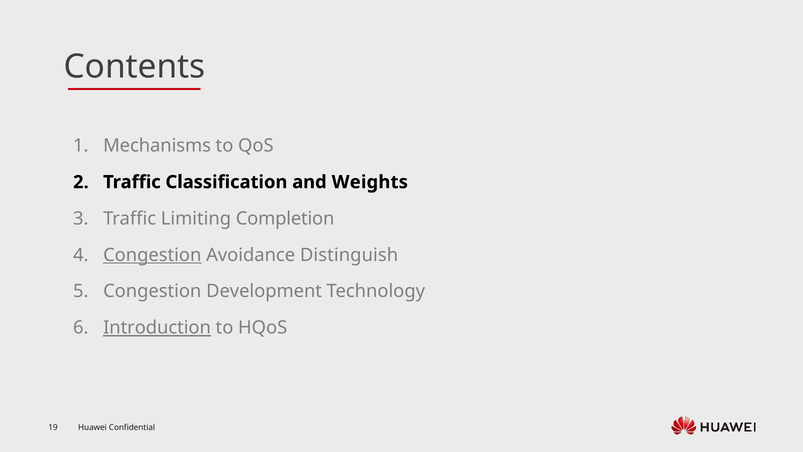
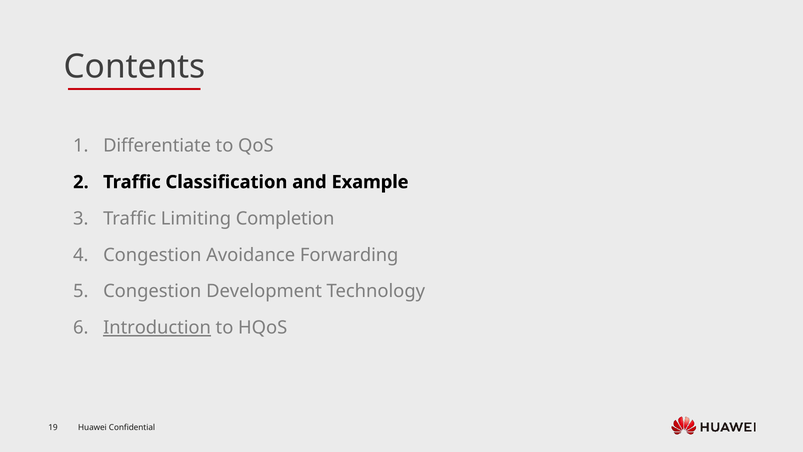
Mechanisms: Mechanisms -> Differentiate
Weights: Weights -> Example
Congestion at (152, 255) underline: present -> none
Distinguish: Distinguish -> Forwarding
